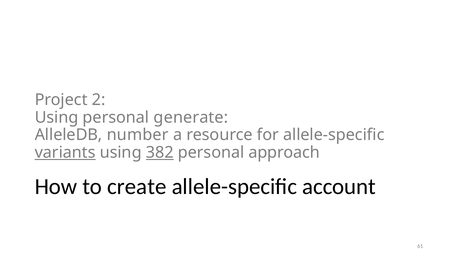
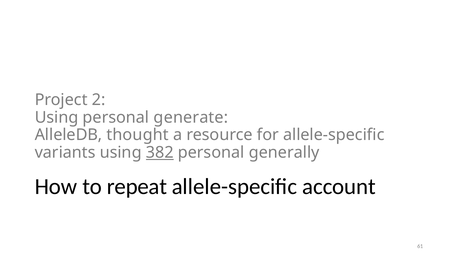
number: number -> thought
variants underline: present -> none
approach: approach -> generally
create: create -> repeat
